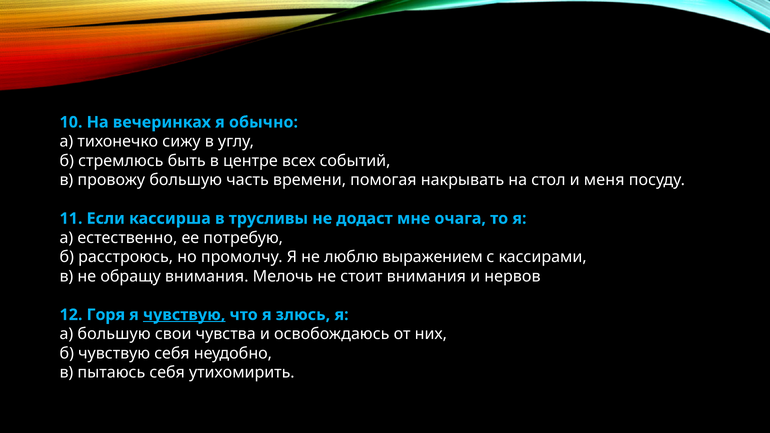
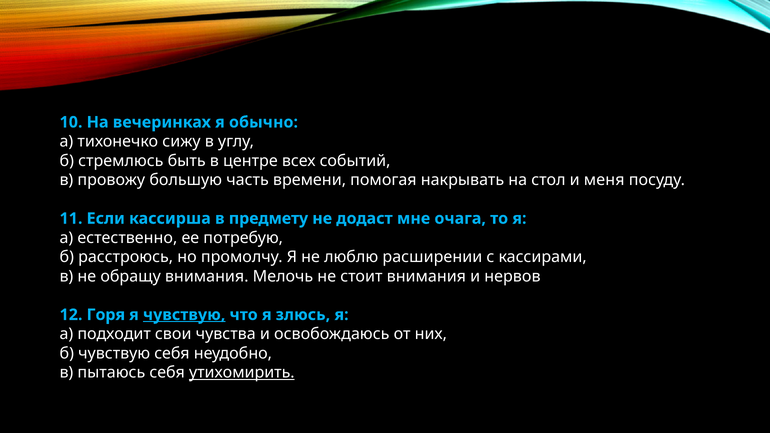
трусливы: трусливы -> предмету
выражением: выражением -> расширении
а большую: большую -> подходит
утихомирить underline: none -> present
